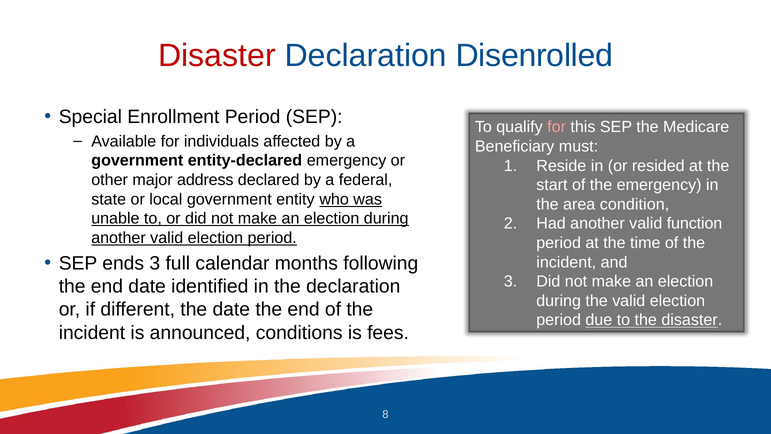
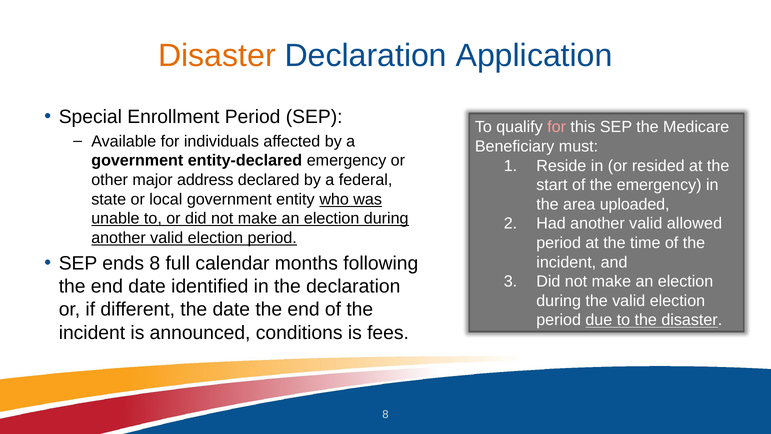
Disaster at (217, 56) colour: red -> orange
Disenrolled: Disenrolled -> Application
condition: condition -> uploaded
function: function -> allowed
ends 3: 3 -> 8
